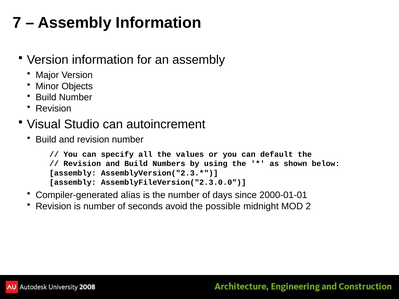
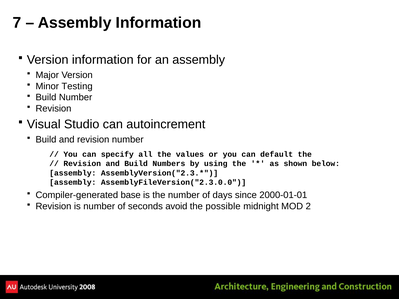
Objects: Objects -> Testing
alias: alias -> base
